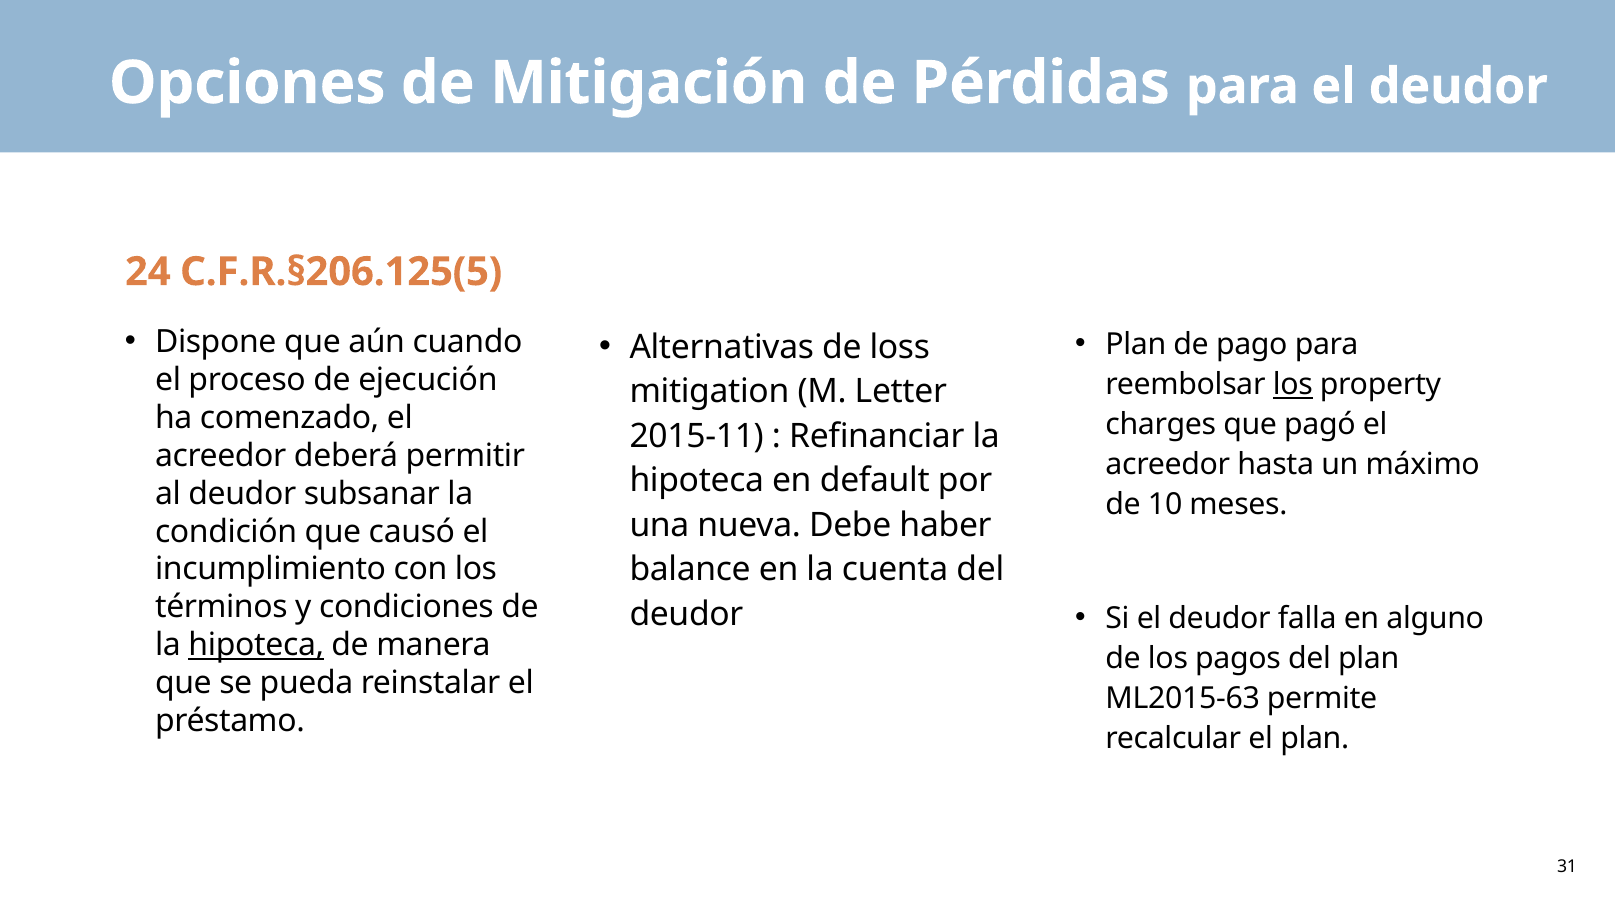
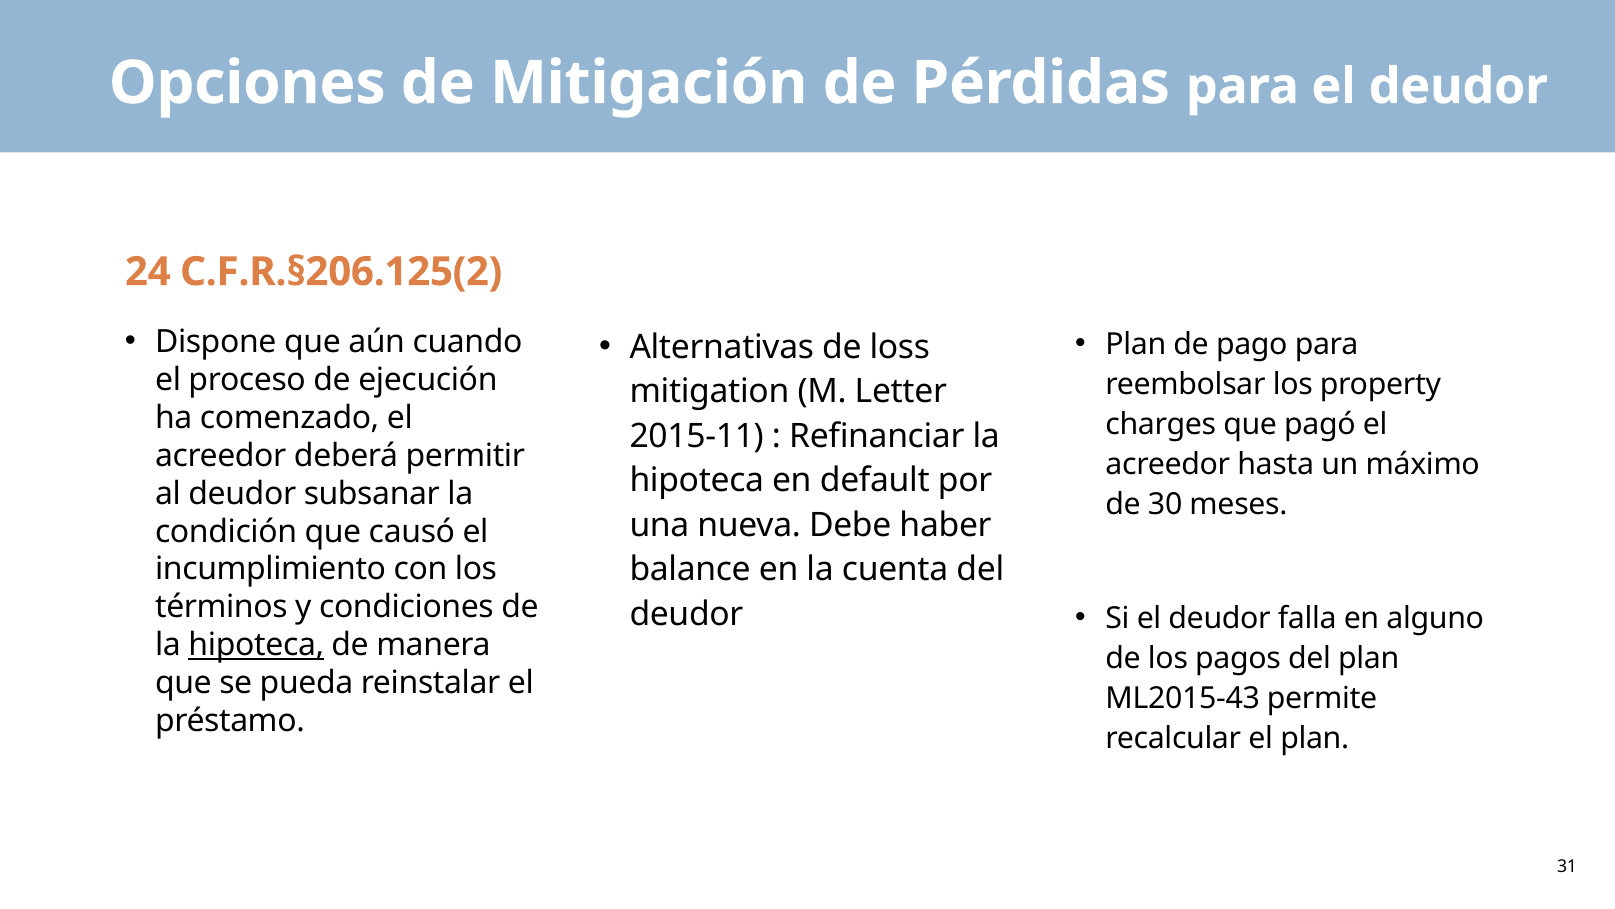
C.F.R.§206.125(5: C.F.R.§206.125(5 -> C.F.R.§206.125(2
los at (1293, 385) underline: present -> none
10: 10 -> 30
ML2015-63: ML2015-63 -> ML2015-43
